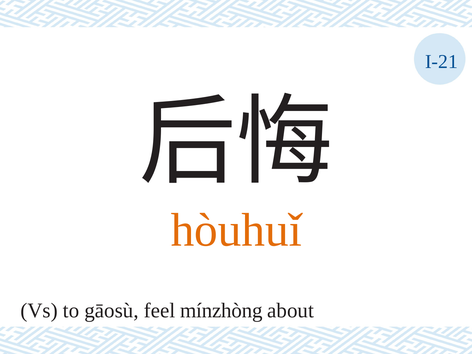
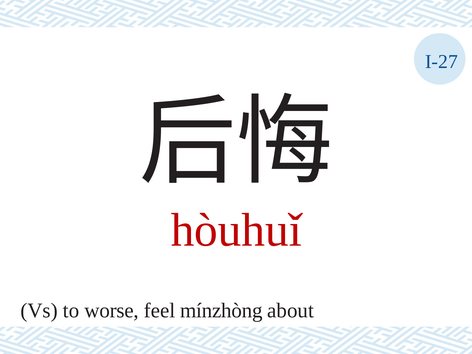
I-21: I-21 -> I-27
hòuhuǐ colour: orange -> red
gāosù: gāosù -> worse
